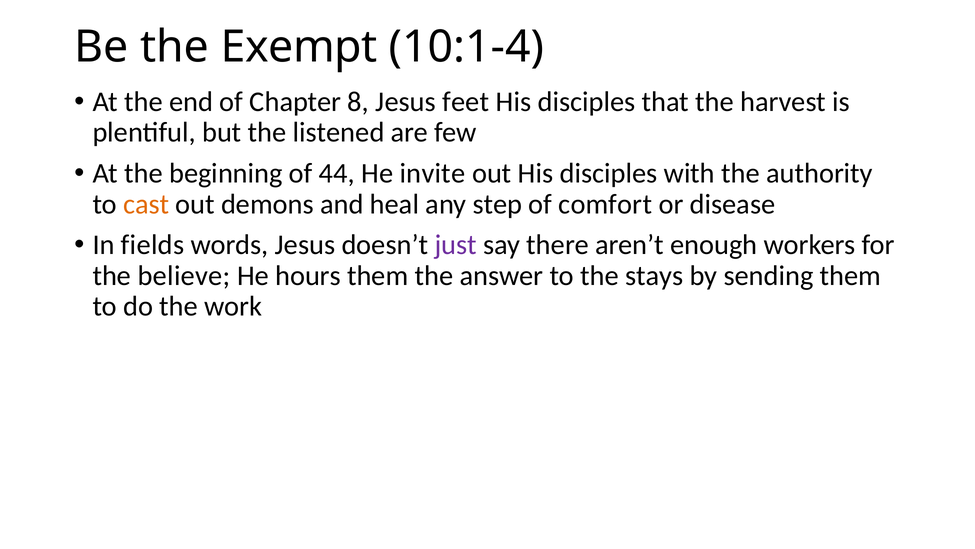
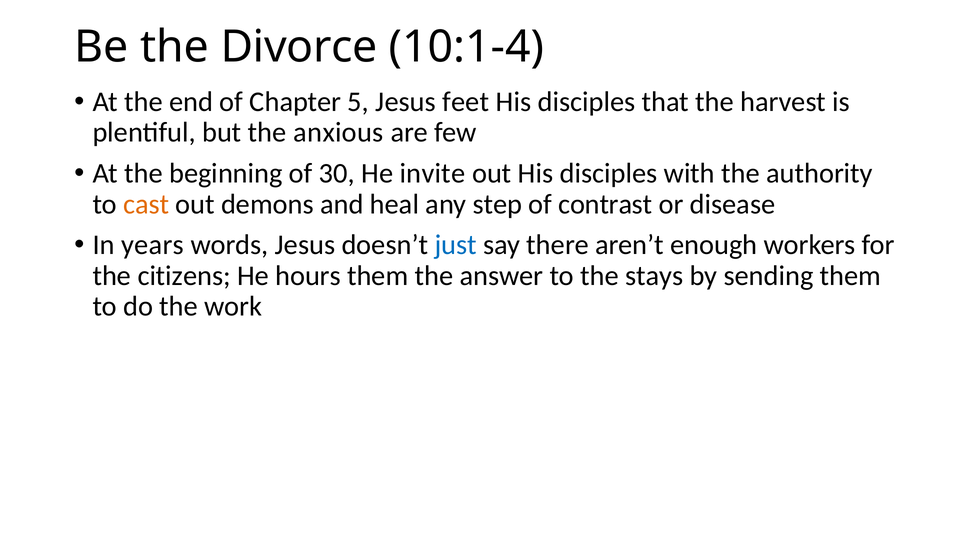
Exempt: Exempt -> Divorce
8: 8 -> 5
listened: listened -> anxious
44: 44 -> 30
comfort: comfort -> contrast
fields: fields -> years
just colour: purple -> blue
believe: believe -> citizens
